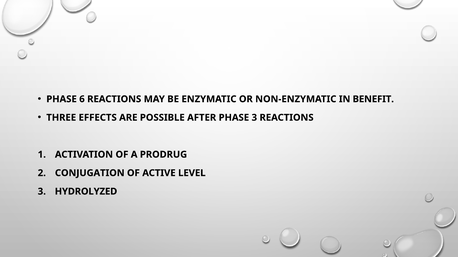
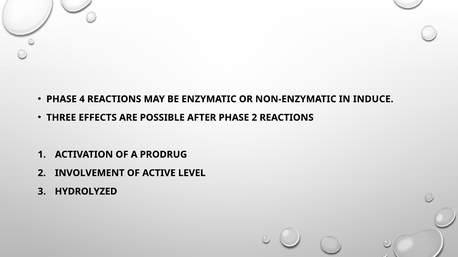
6: 6 -> 4
BENEFIT: BENEFIT -> INDUCE
PHASE 3: 3 -> 2
CONJUGATION: CONJUGATION -> INVOLVEMENT
